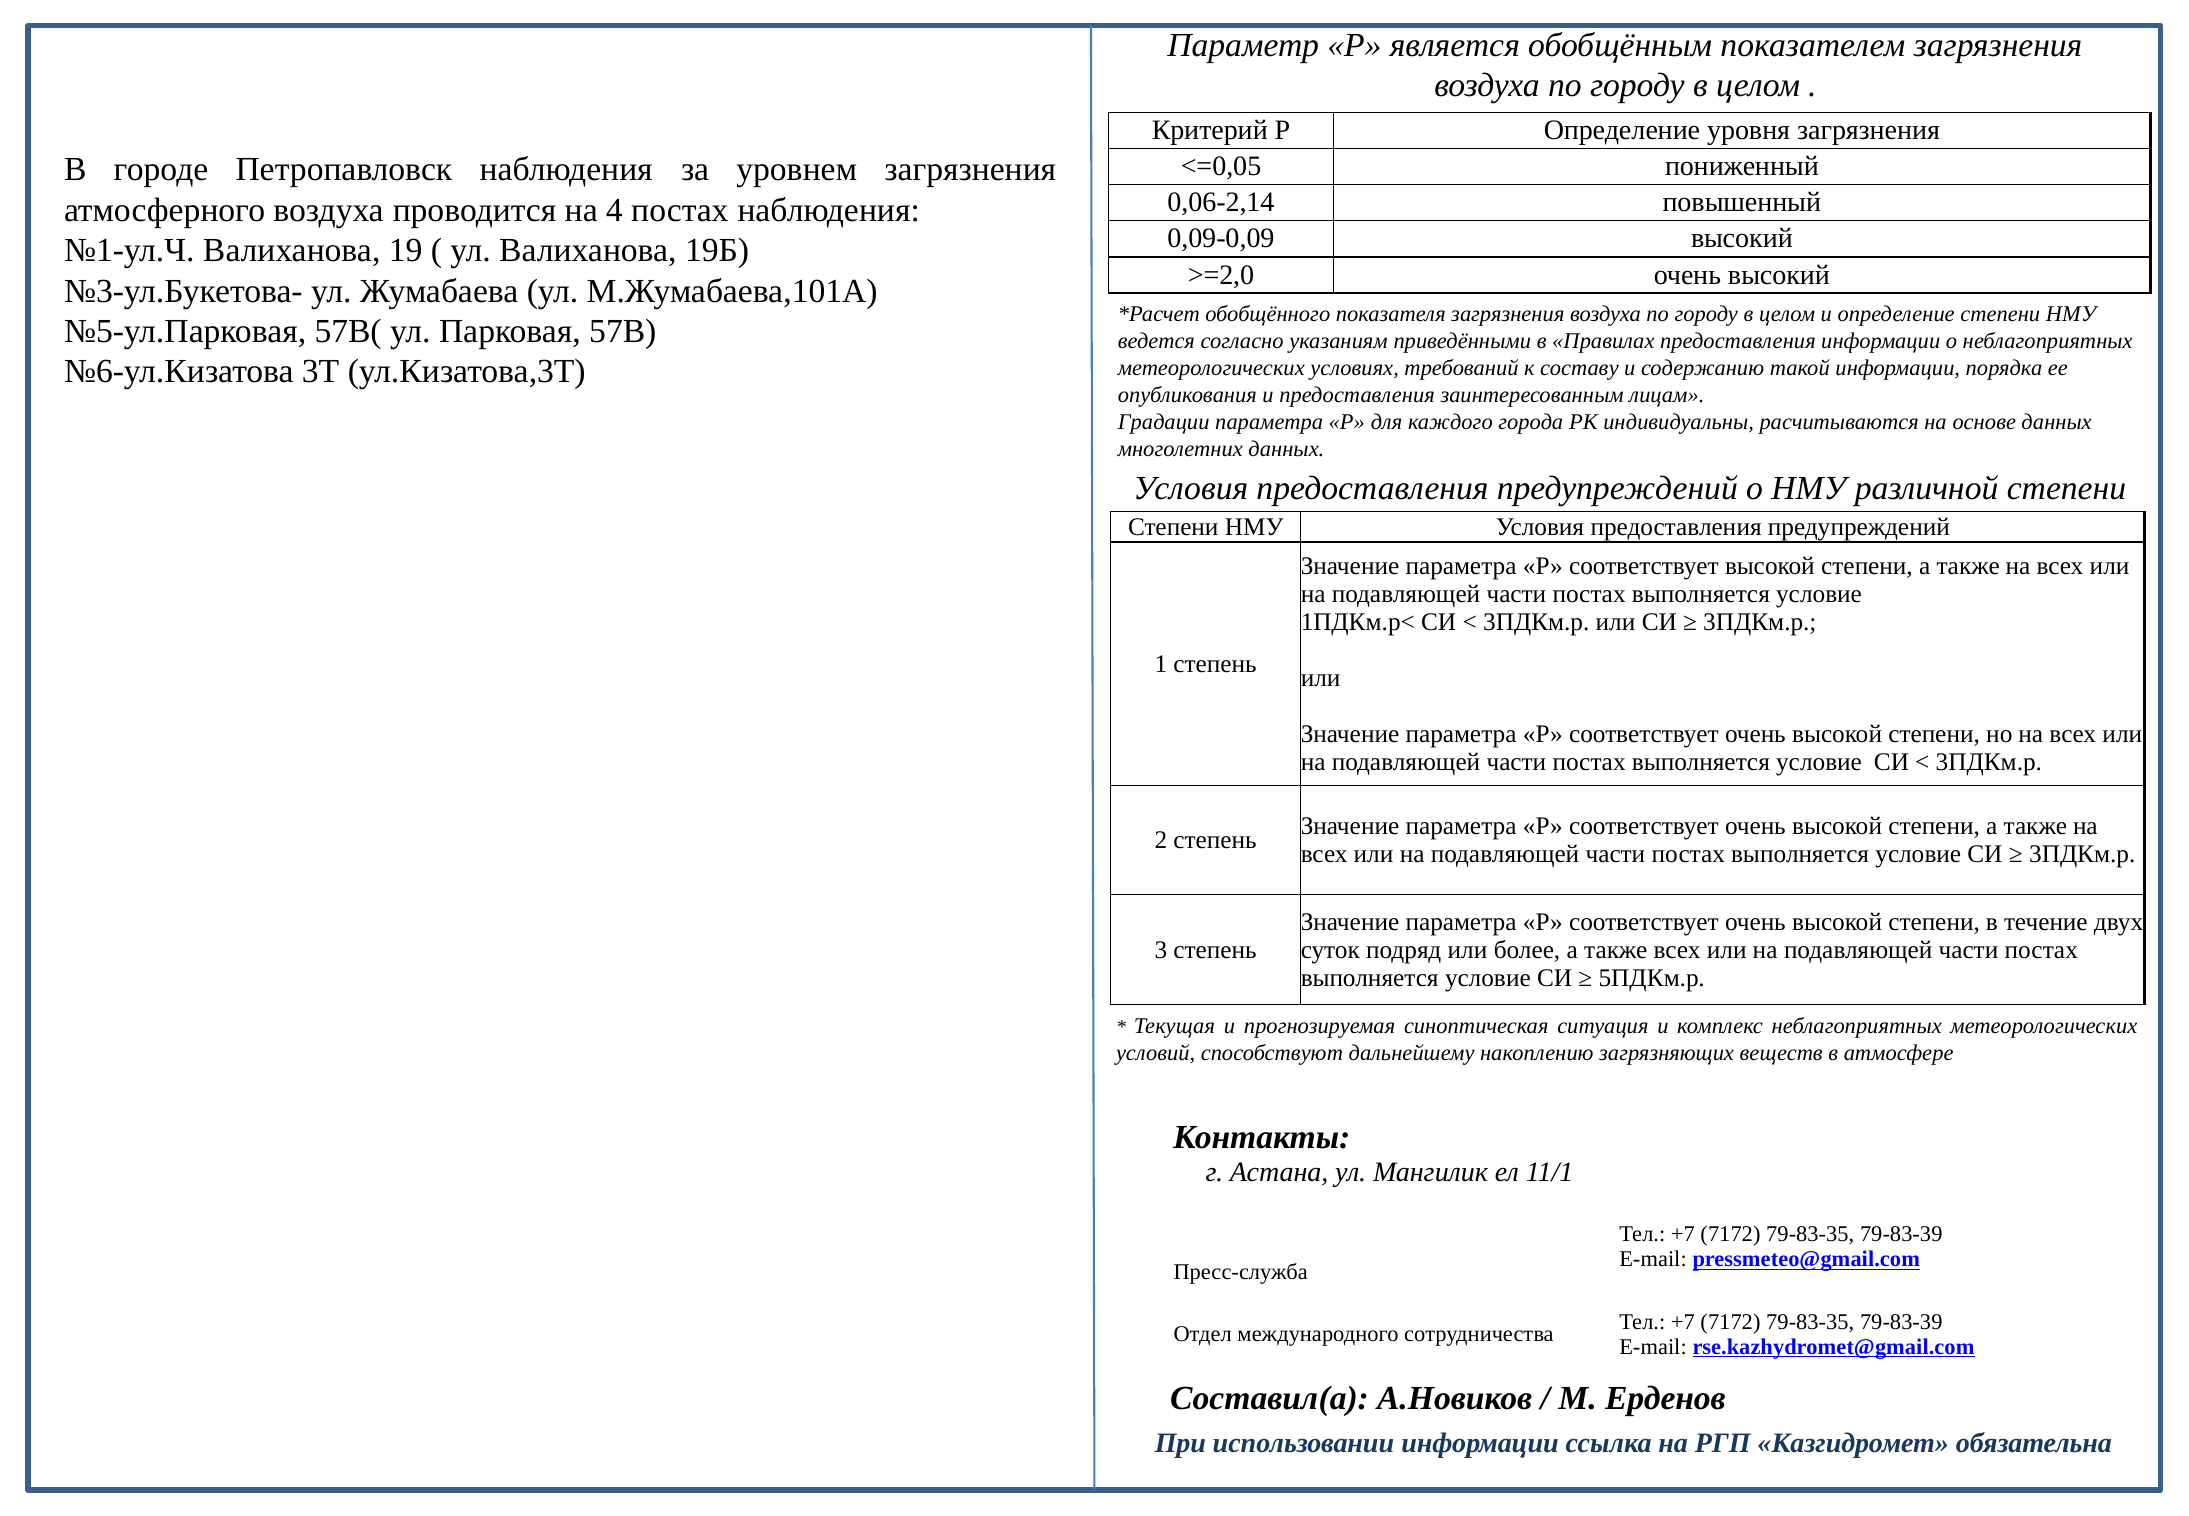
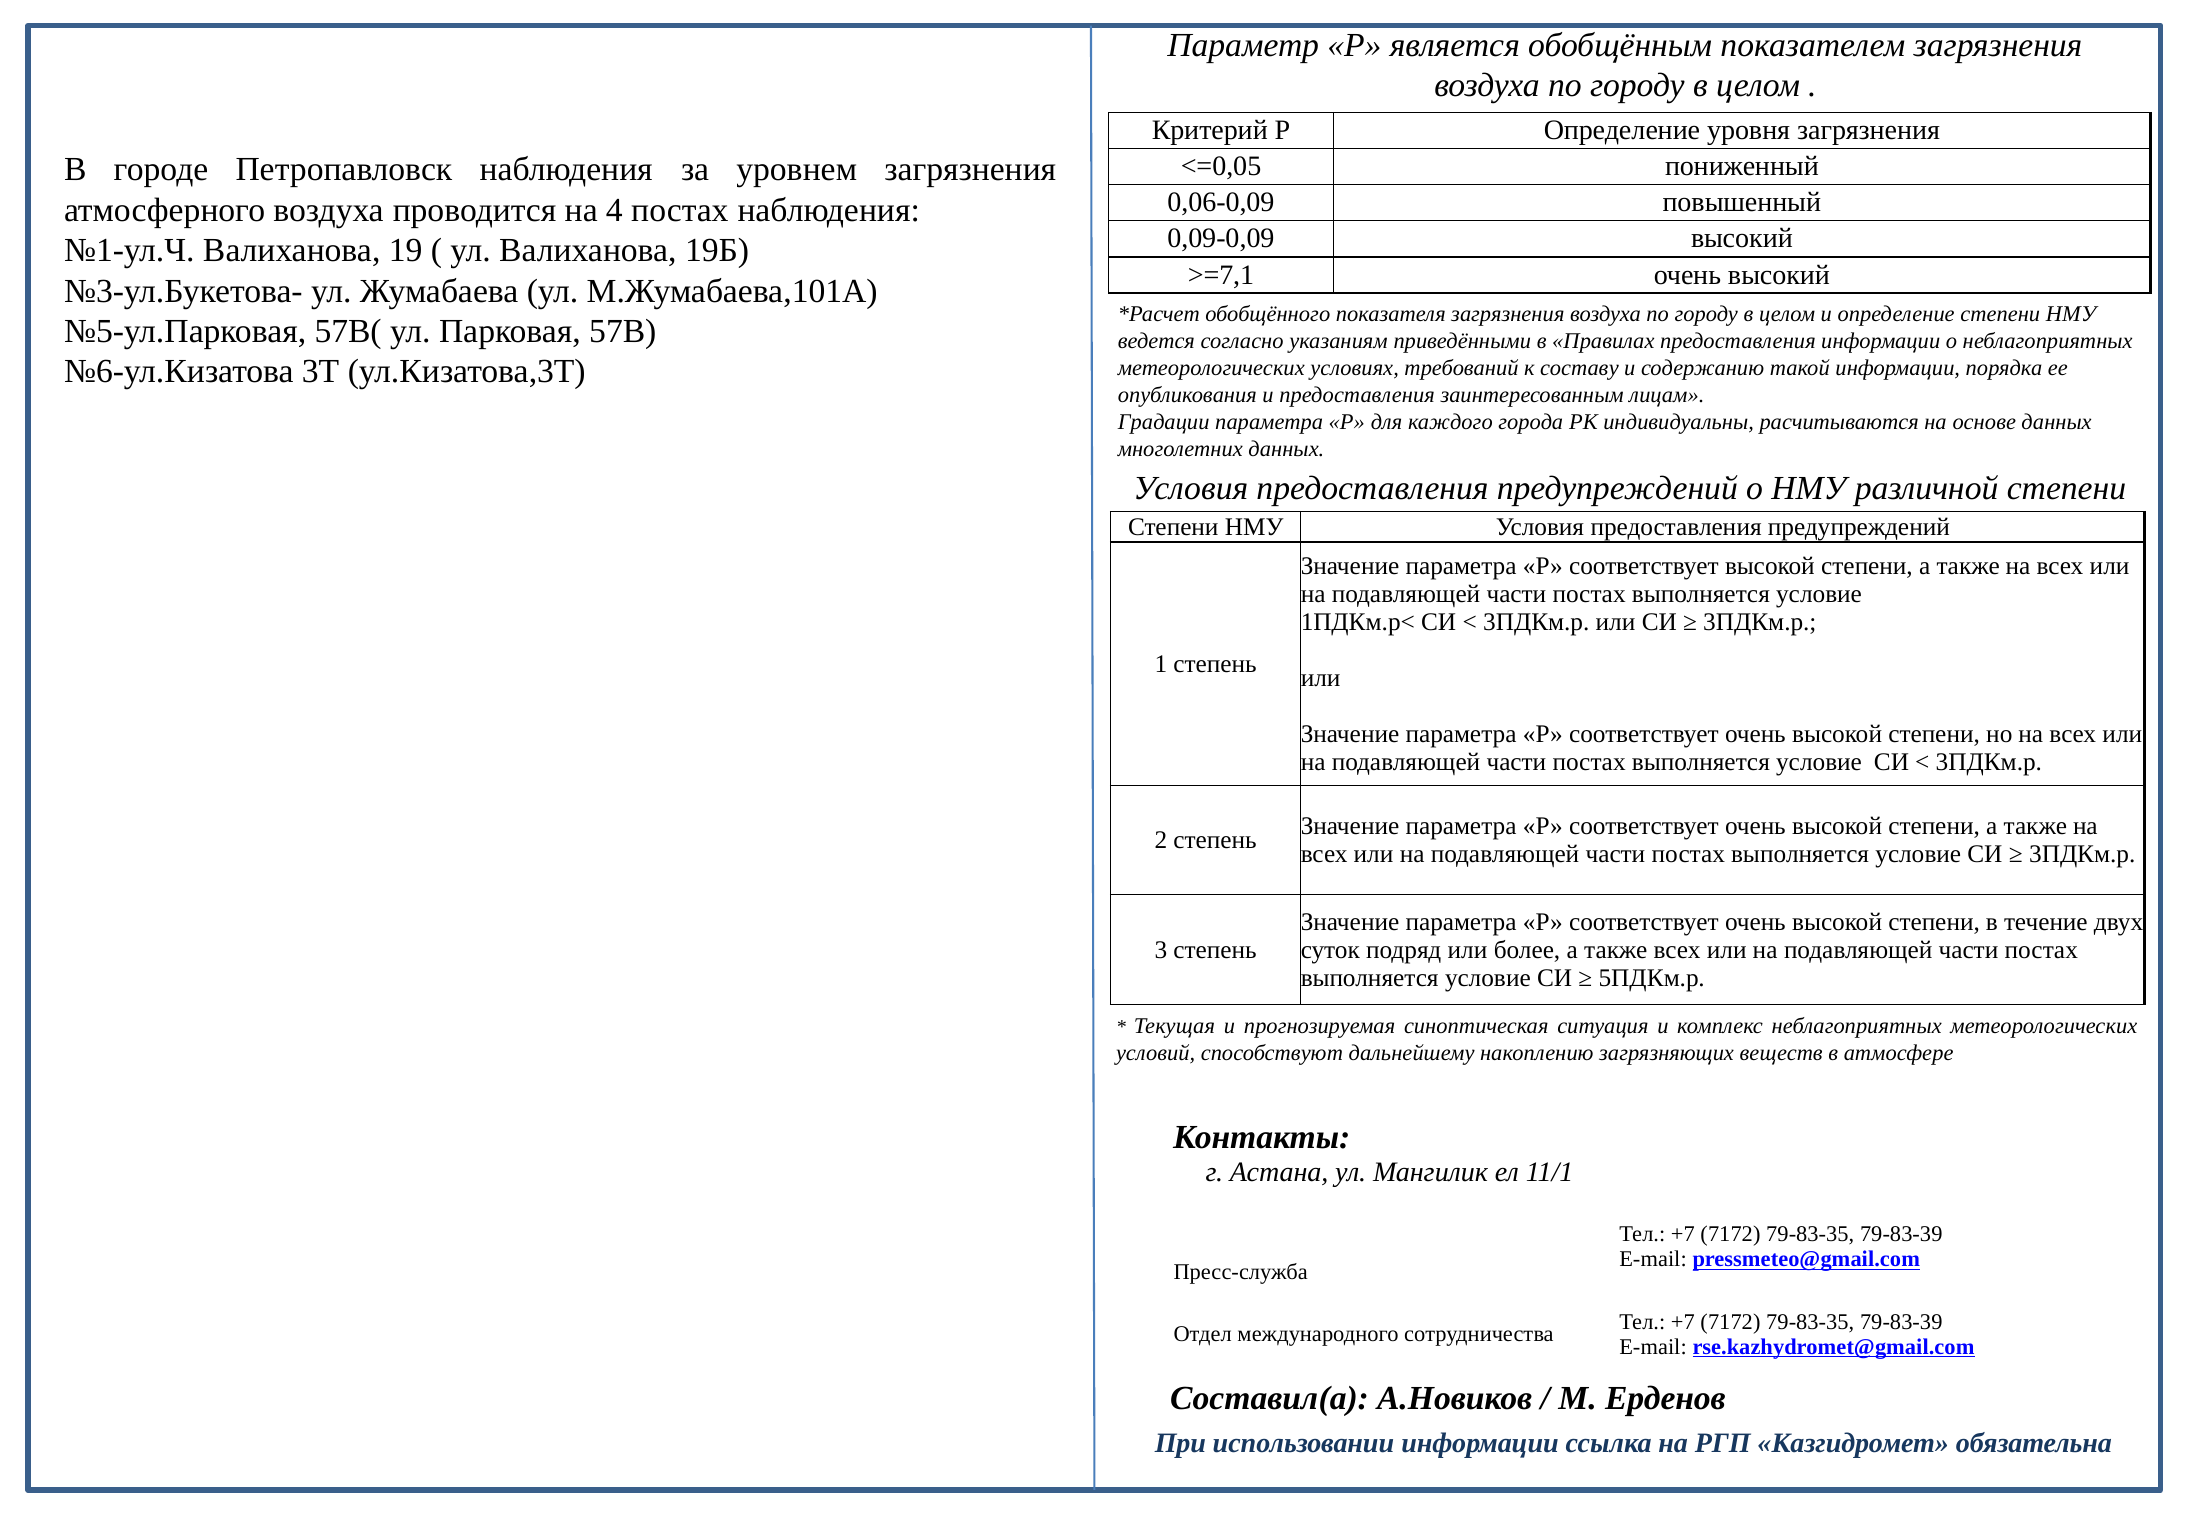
0,06-2,14: 0,06-2,14 -> 0,06-0,09
>=2,0: >=2,0 -> >=7,1
